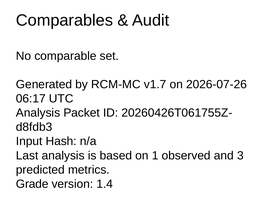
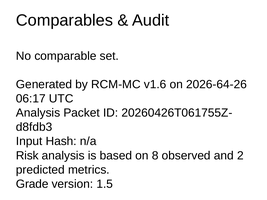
v1.7: v1.7 -> v1.6
2026-07-26: 2026-07-26 -> 2026-64-26
Last: Last -> Risk
1: 1 -> 8
3: 3 -> 2
1.4: 1.4 -> 1.5
